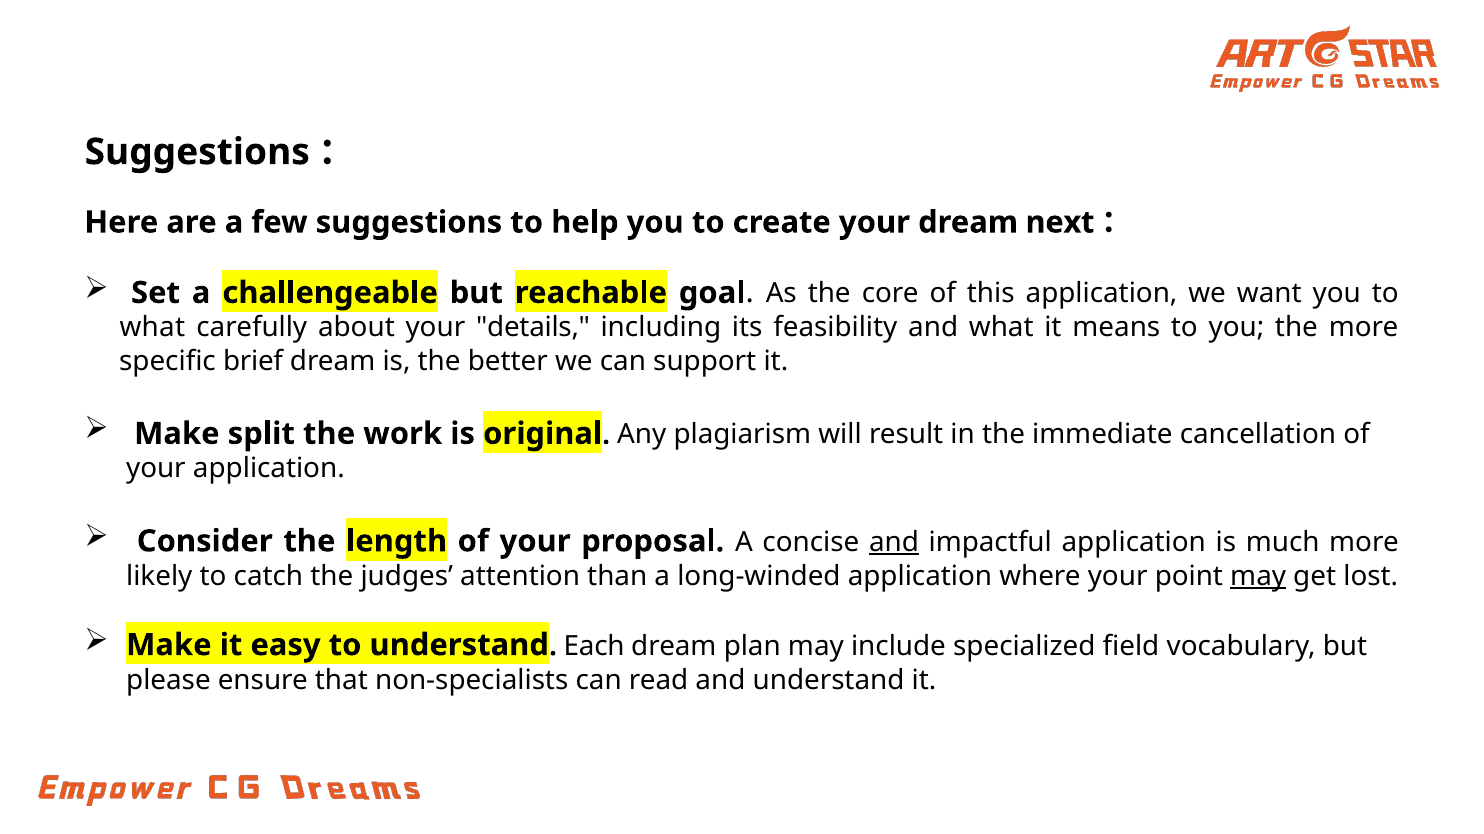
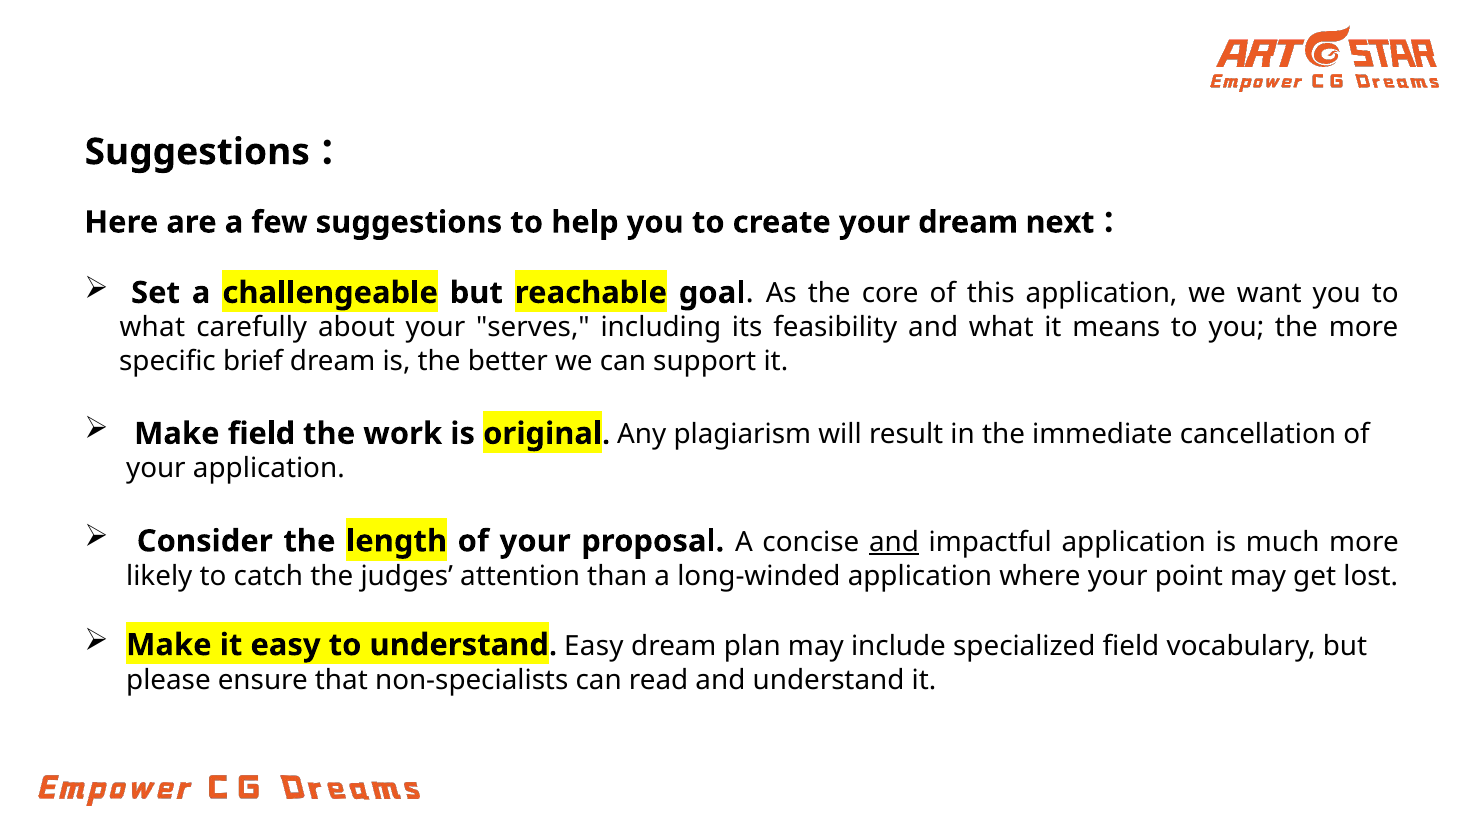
details: details -> serves
Make split: split -> field
may at (1258, 577) underline: present -> none
understand Each: Each -> Easy
